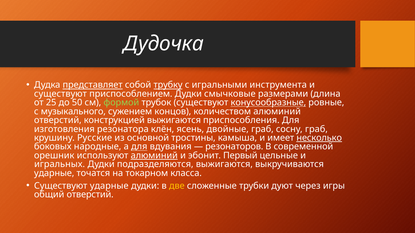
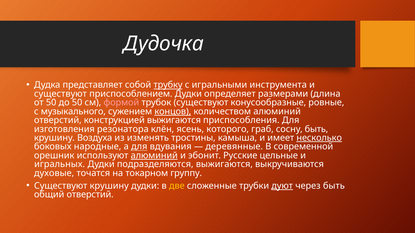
представляет underline: present -> none
смычковые: смычковые -> определяет
от 25: 25 -> 50
формой colour: light green -> pink
конусообразные underline: present -> none
концов underline: none -> present
двойные: двойные -> которого
сосну граб: граб -> быть
Русские: Русские -> Воздуха
основной: основной -> изменять
резонаторов: резонаторов -> деревянные
Первый: Первый -> Русские
ударные at (54, 173): ударные -> духовые
класса: класса -> группу
Существуют ударные: ударные -> крушину
дуют underline: none -> present
через игры: игры -> быть
